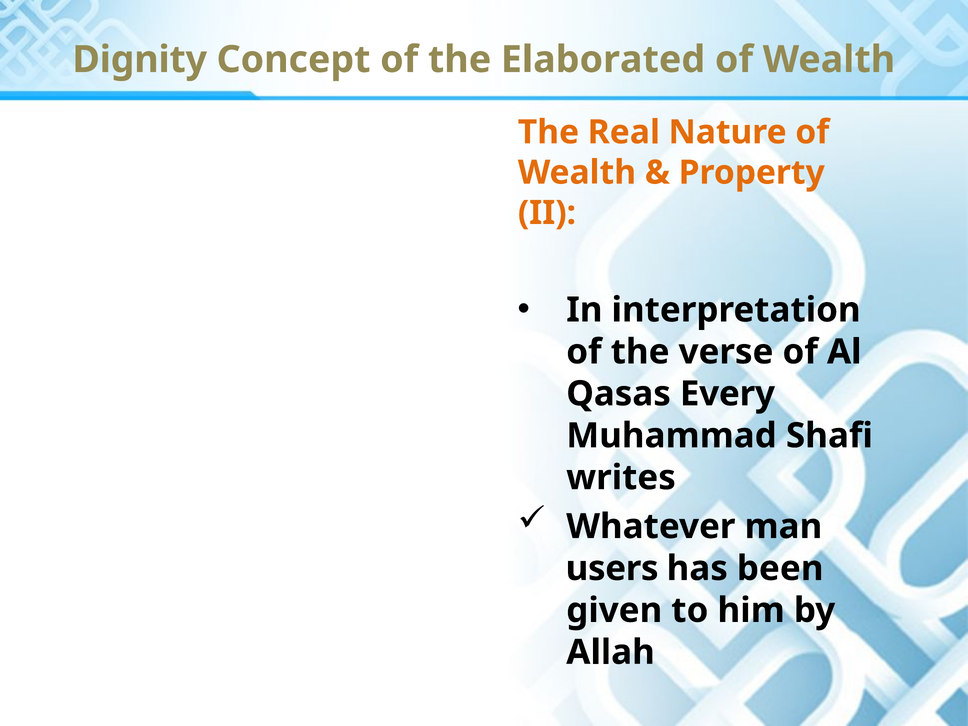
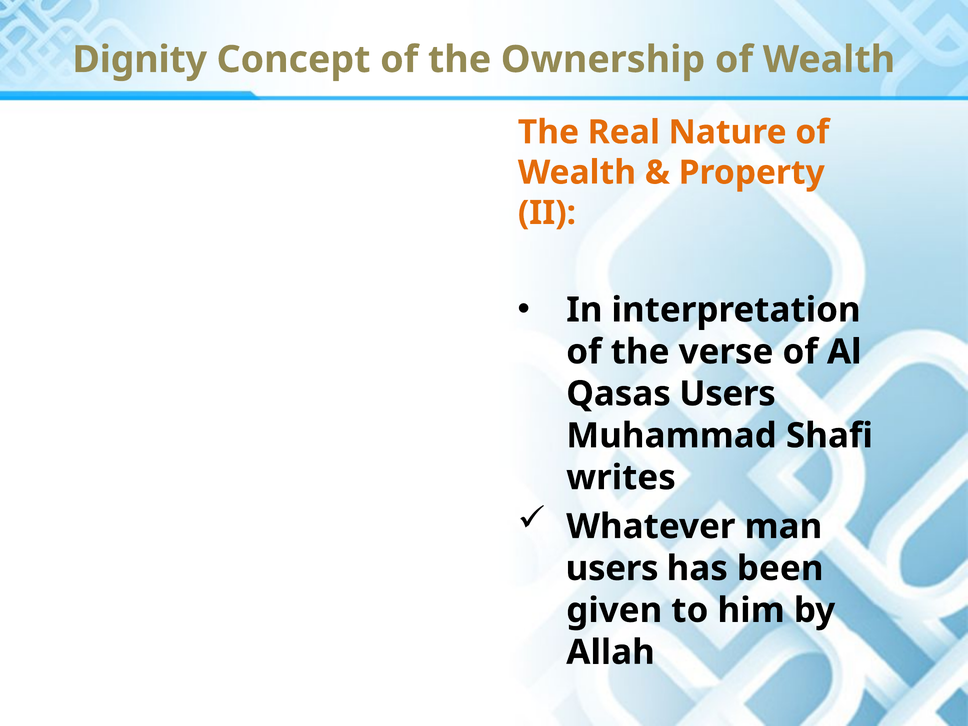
Elaborated: Elaborated -> Ownership
Qasas Every: Every -> Users
